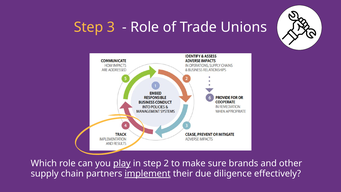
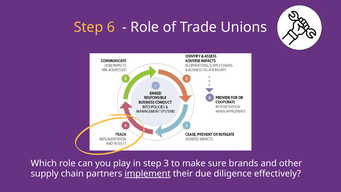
3: 3 -> 6
play underline: present -> none
2: 2 -> 3
